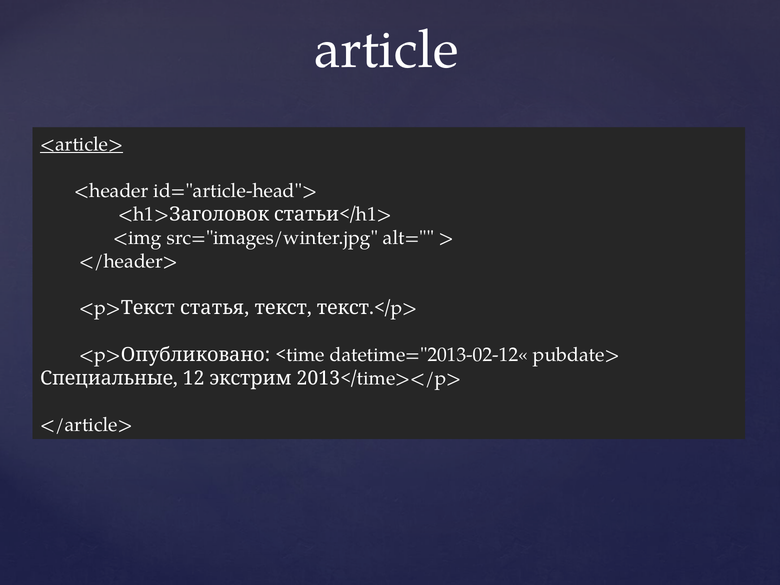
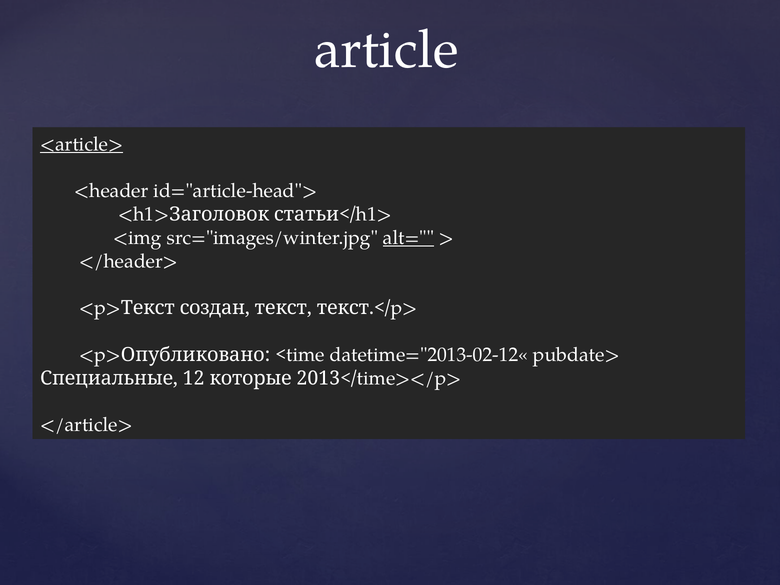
alt= underline: none -> present
статья: статья -> создан
экстрим: экстрим -> которые
